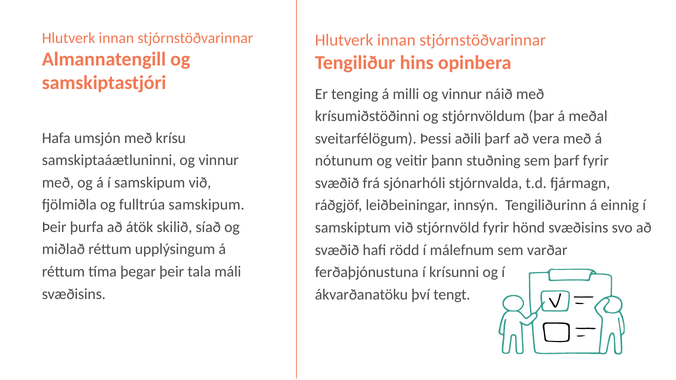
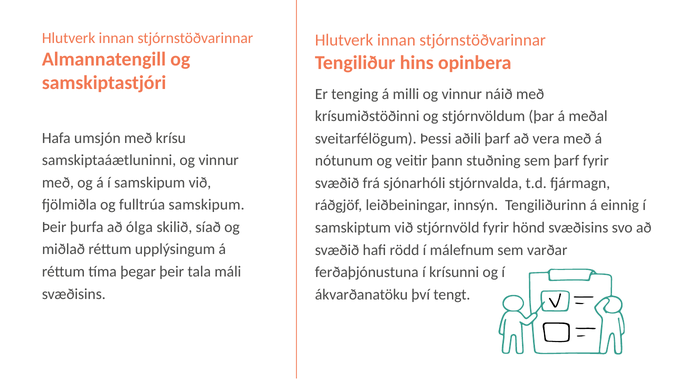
átök: átök -> ólga
